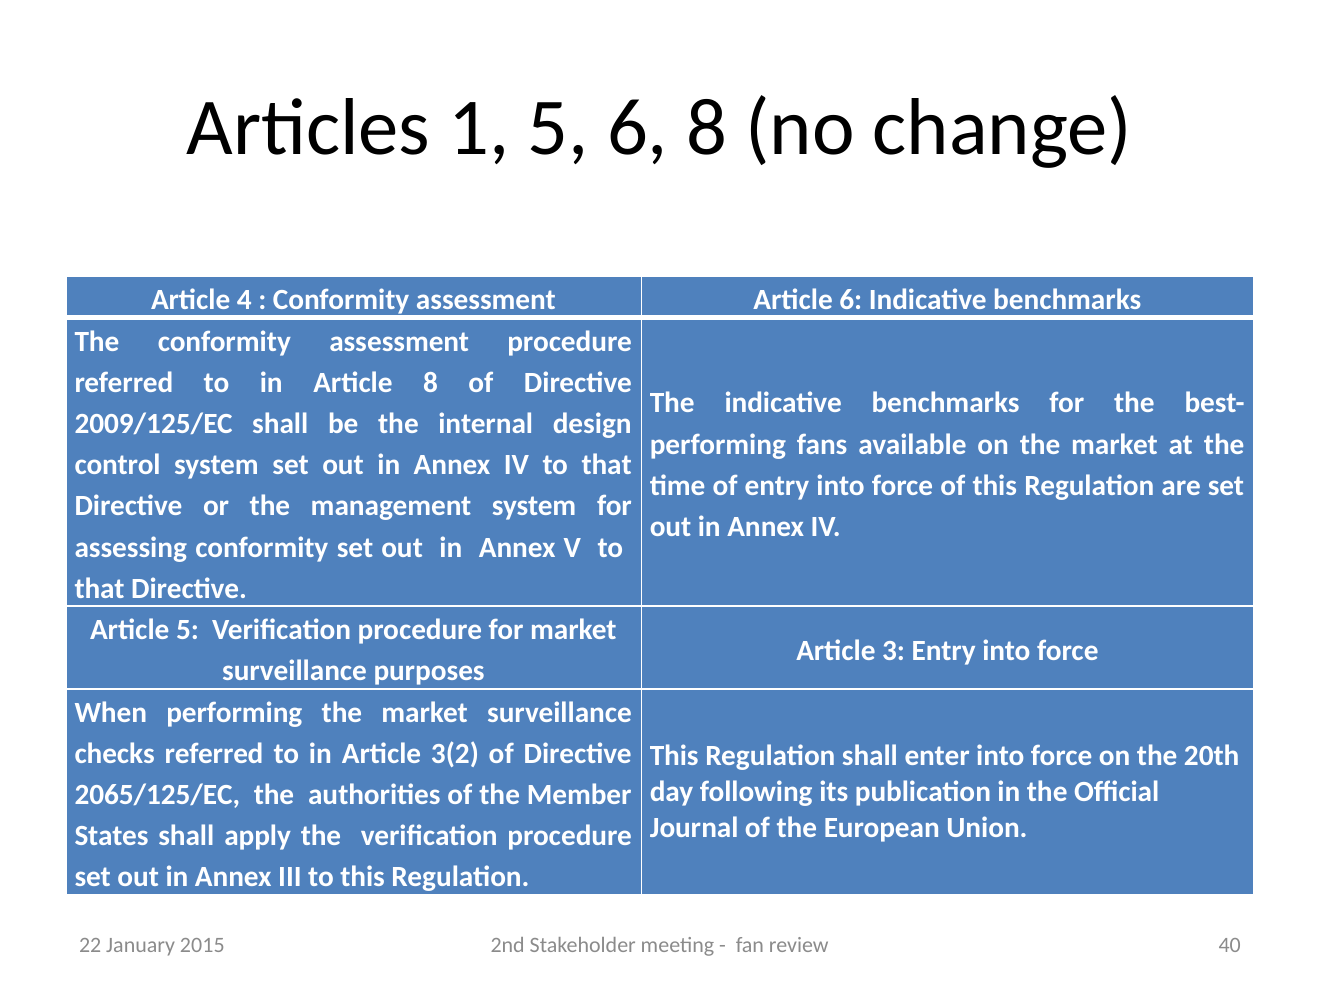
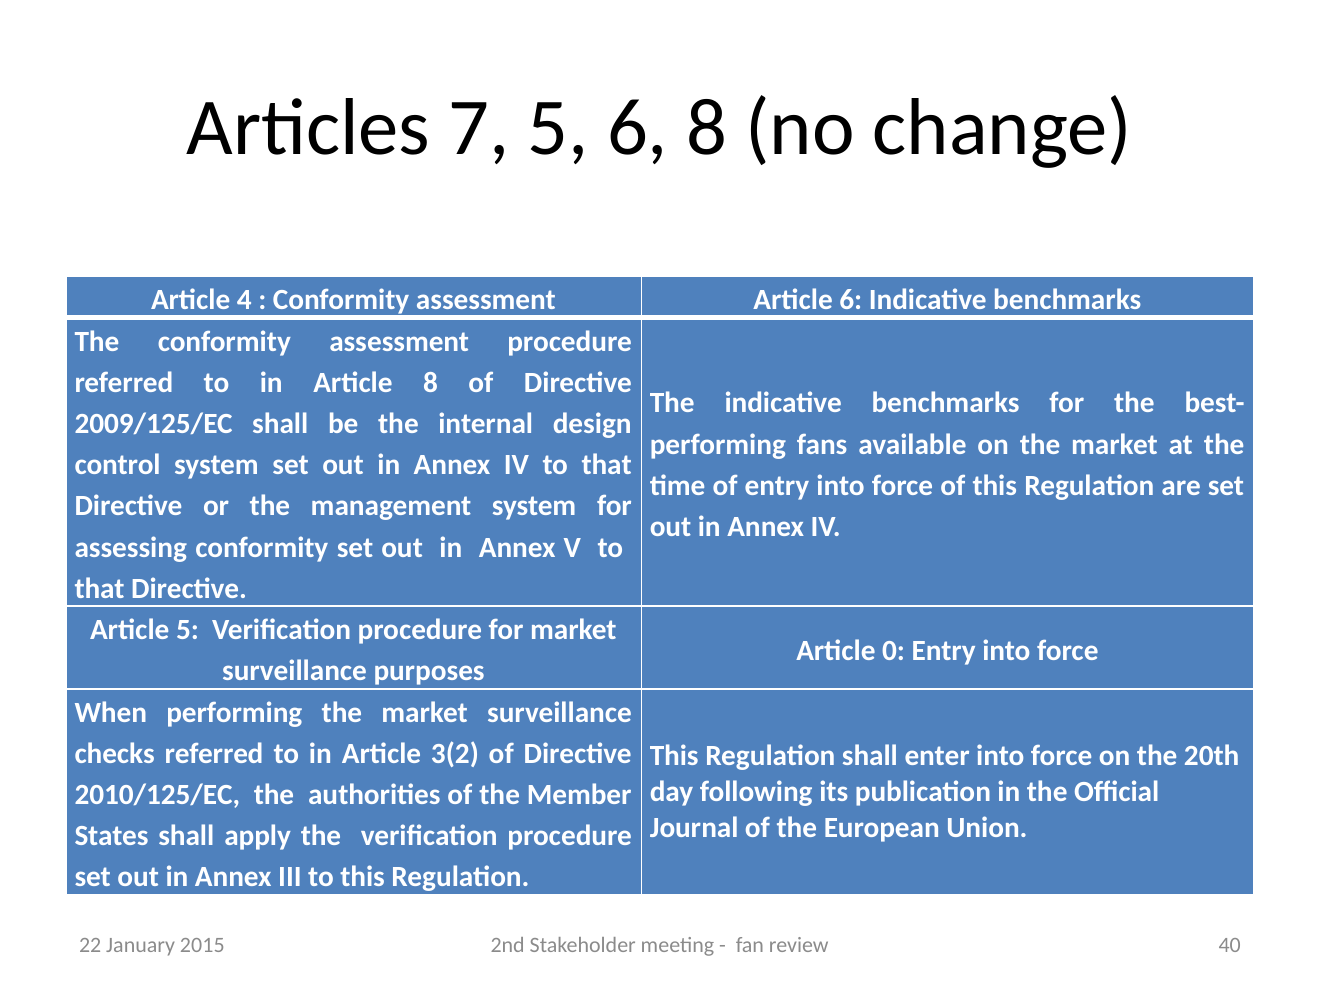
1: 1 -> 7
3: 3 -> 0
2065/125/EC: 2065/125/EC -> 2010/125/EC
